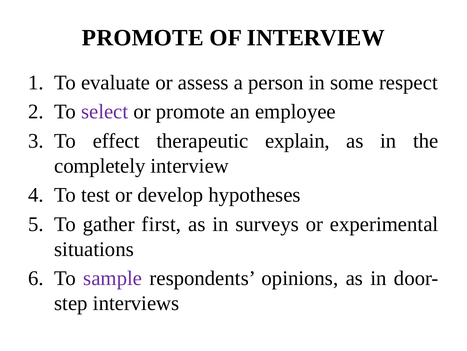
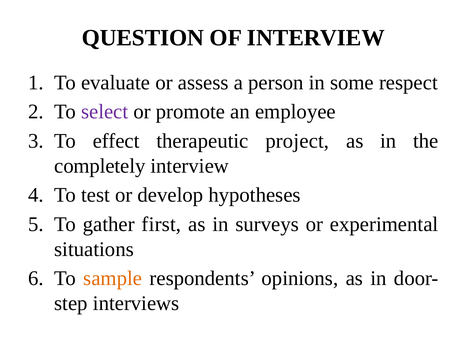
PROMOTE at (143, 38): PROMOTE -> QUESTION
explain: explain -> project
sample colour: purple -> orange
